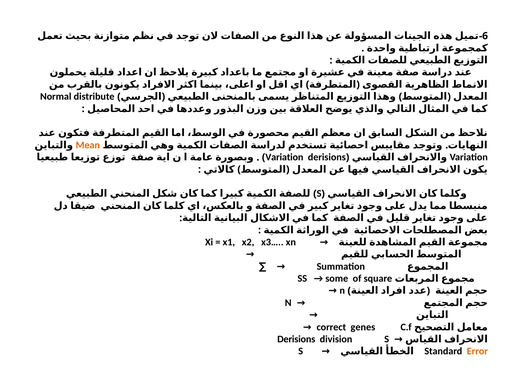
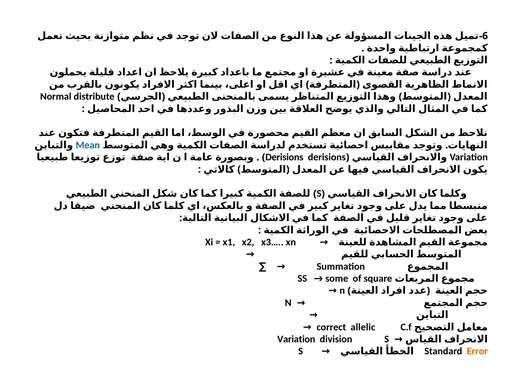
Mean colour: orange -> blue
Variation at (284, 157): Variation -> Derisions
genes: genes -> allelic
Derisions at (296, 339): Derisions -> Variation
